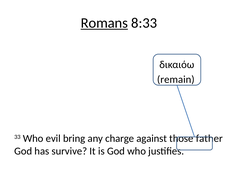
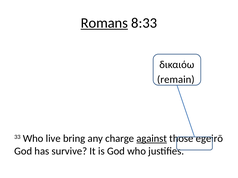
evil: evil -> live
against underline: none -> present
father: father -> egeirō
